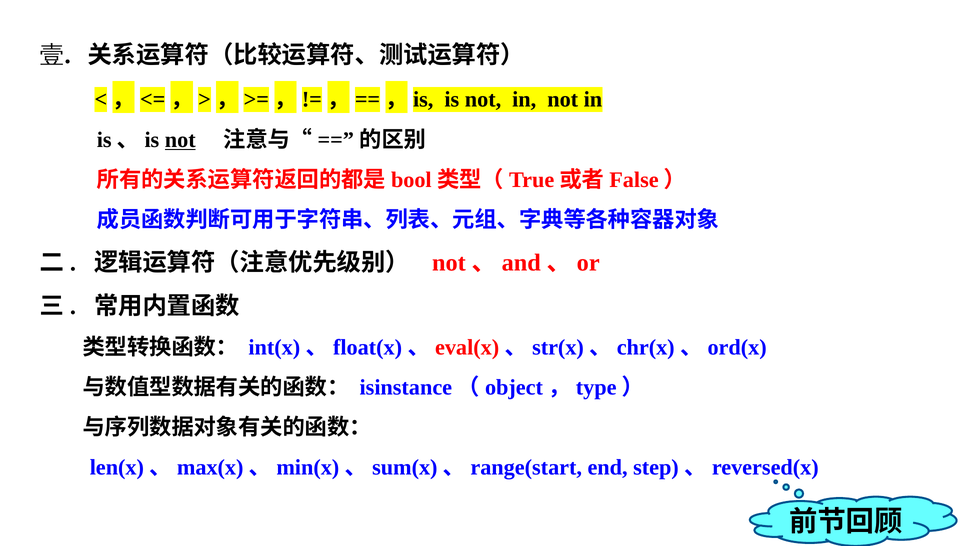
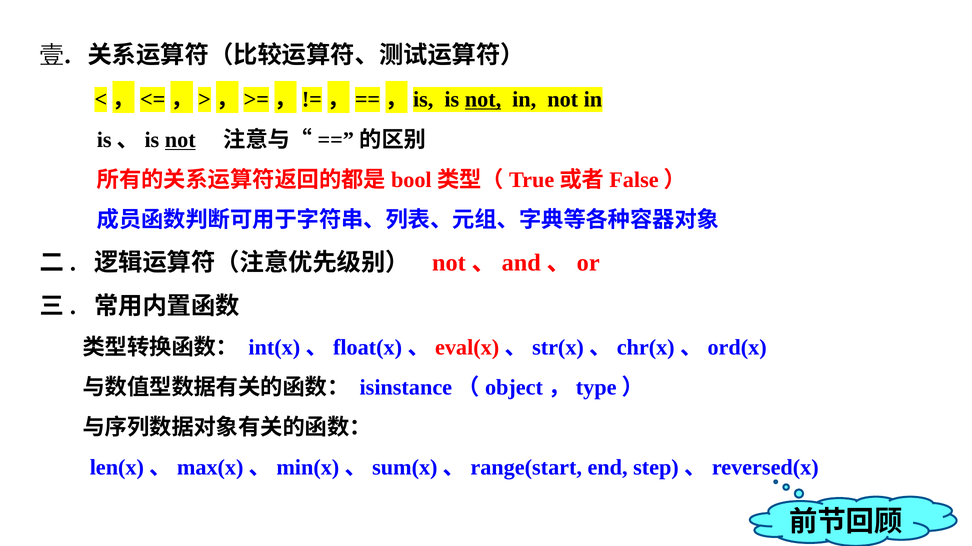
not at (483, 100) underline: none -> present
